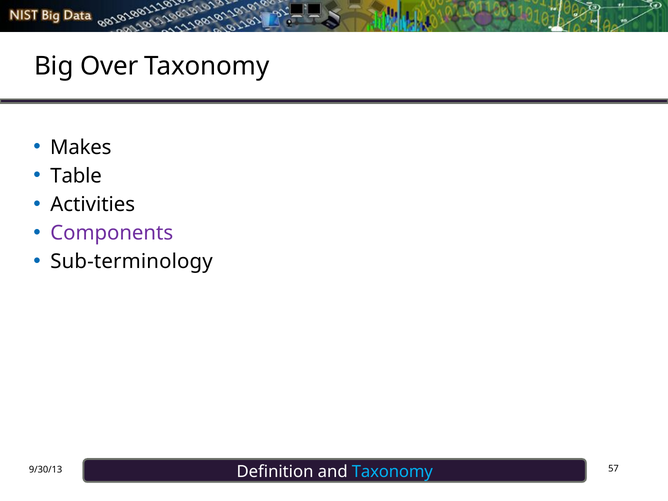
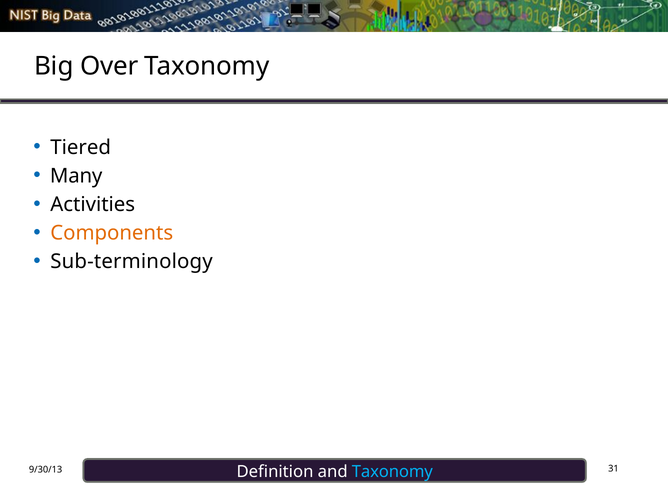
Makes: Makes -> Tiered
Table: Table -> Many
Components colour: purple -> orange
57: 57 -> 31
